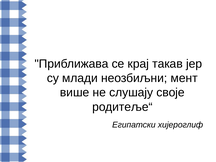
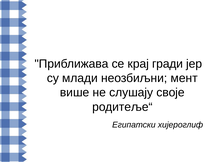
такав: такав -> гради
